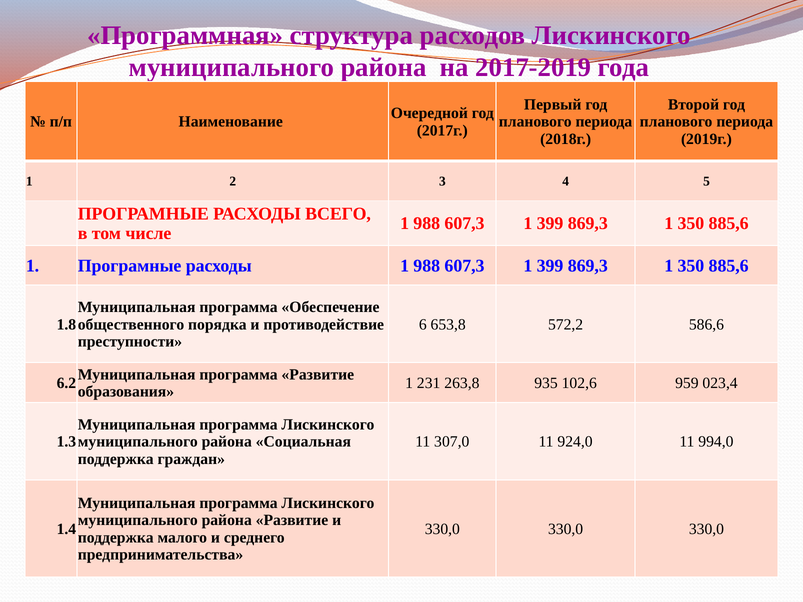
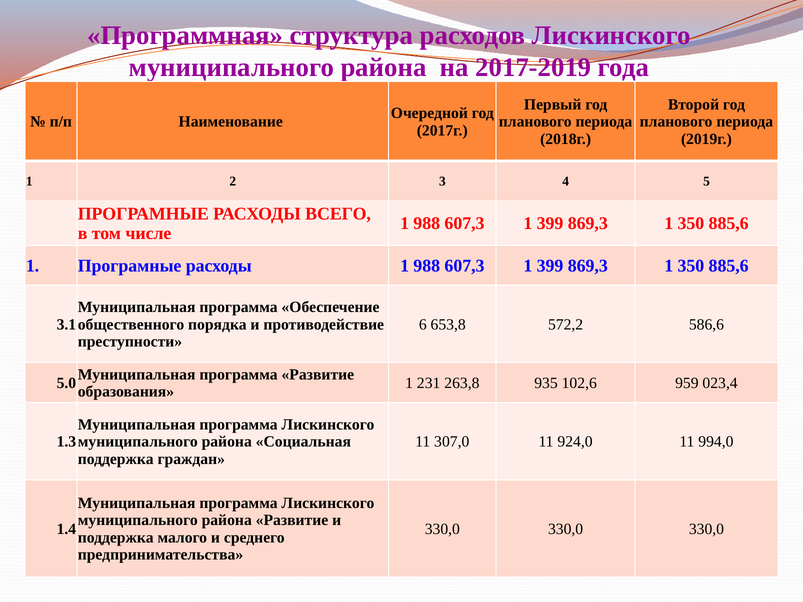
1.8: 1.8 -> 3.1
6.2: 6.2 -> 5.0
